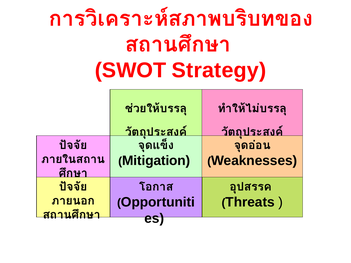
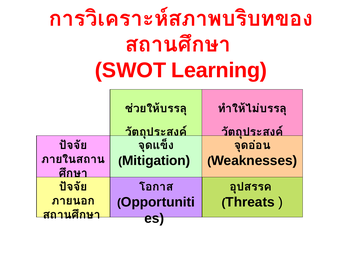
Strategy: Strategy -> Learning
